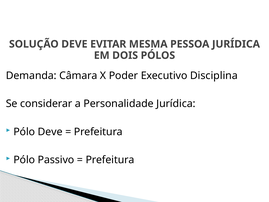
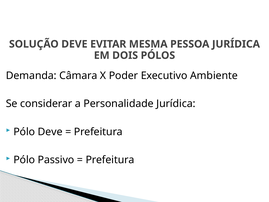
Disciplina: Disciplina -> Ambiente
